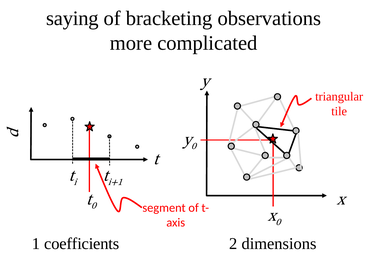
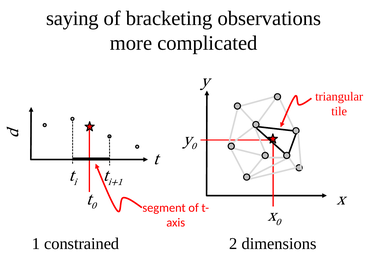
coefficients: coefficients -> constrained
